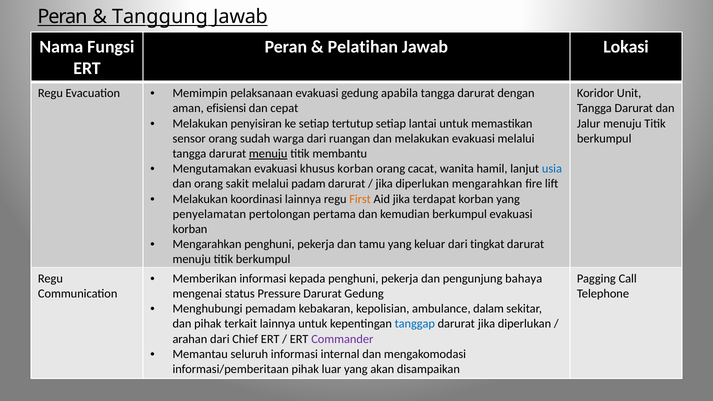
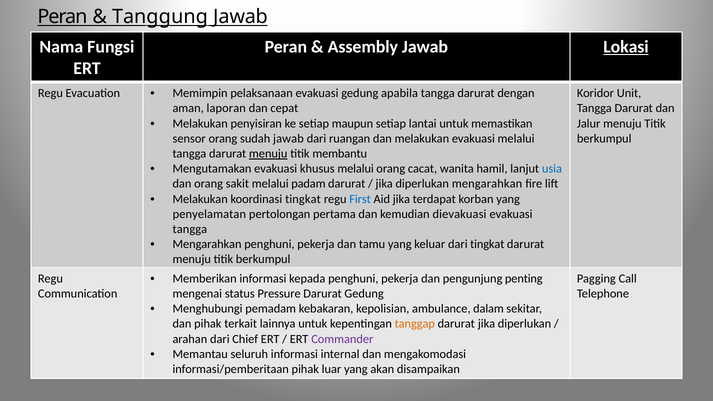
Pelatihan: Pelatihan -> Assembly
Lokasi underline: none -> present
efisiensi: efisiensi -> laporan
tertutup: tertutup -> maupun
sudah warga: warga -> jawab
khusus korban: korban -> melalui
koordinasi lainnya: lainnya -> tingkat
First colour: orange -> blue
kemudian berkumpul: berkumpul -> dievakuasi
korban at (190, 229): korban -> tangga
bahaya: bahaya -> penting
tanggap colour: blue -> orange
